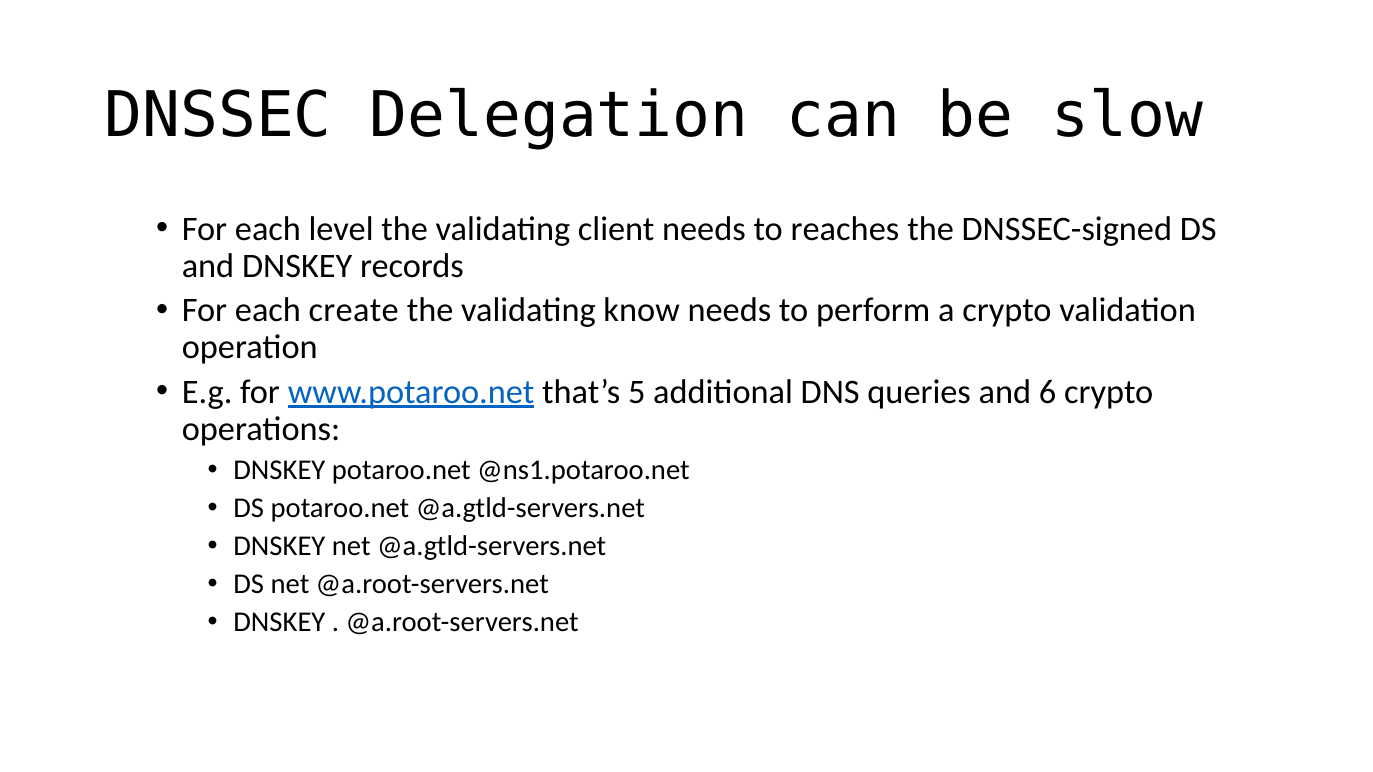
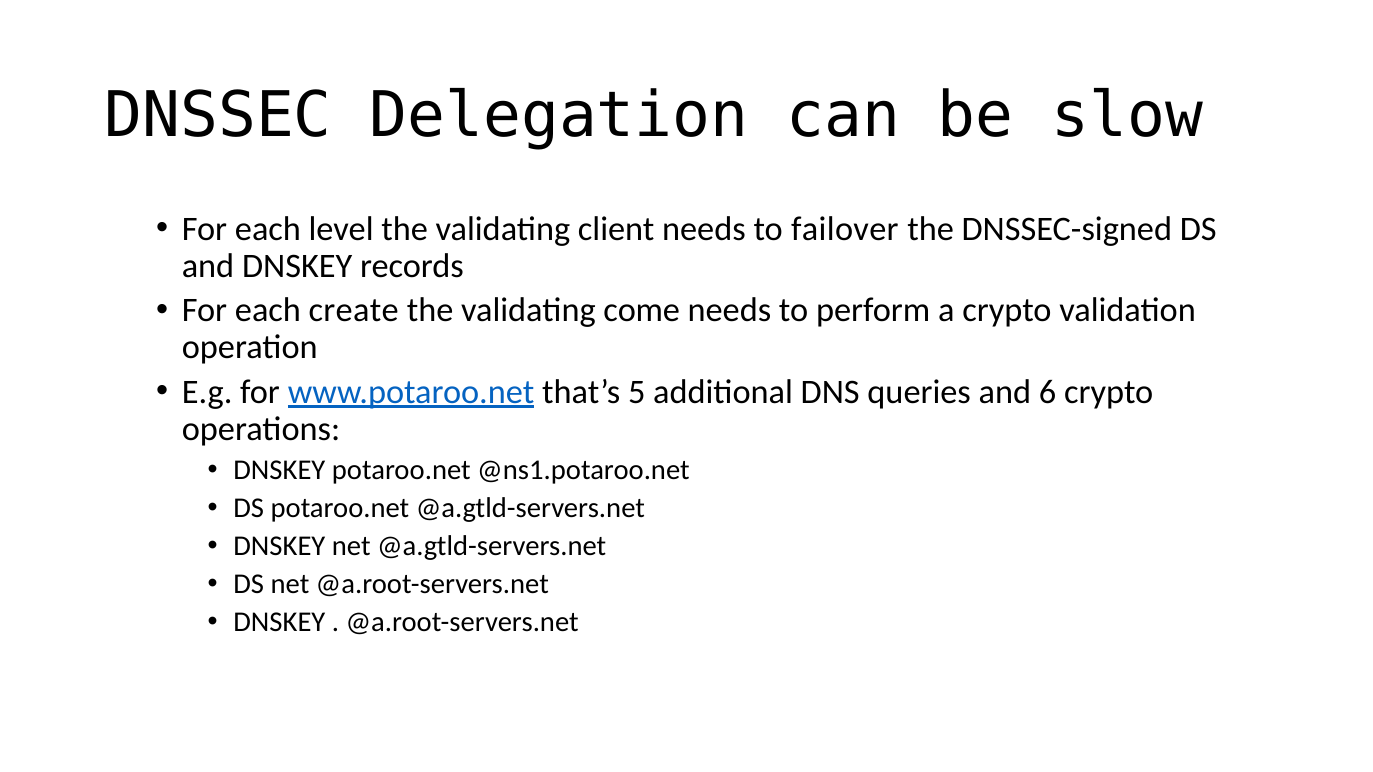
reaches: reaches -> failover
know: know -> come
